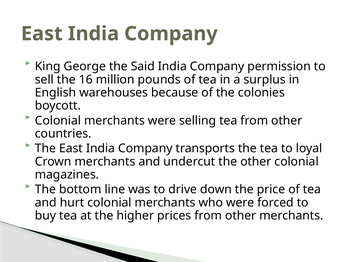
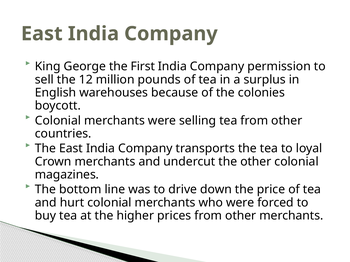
Said: Said -> First
16: 16 -> 12
